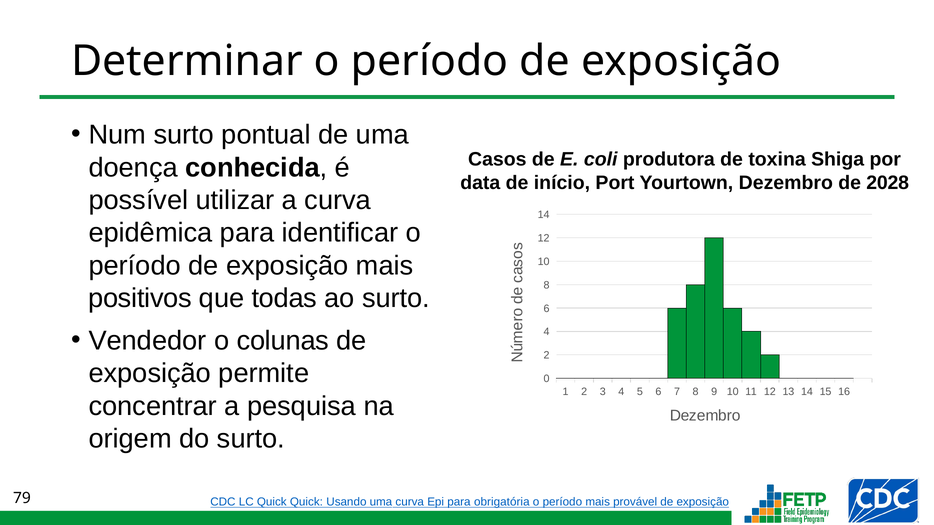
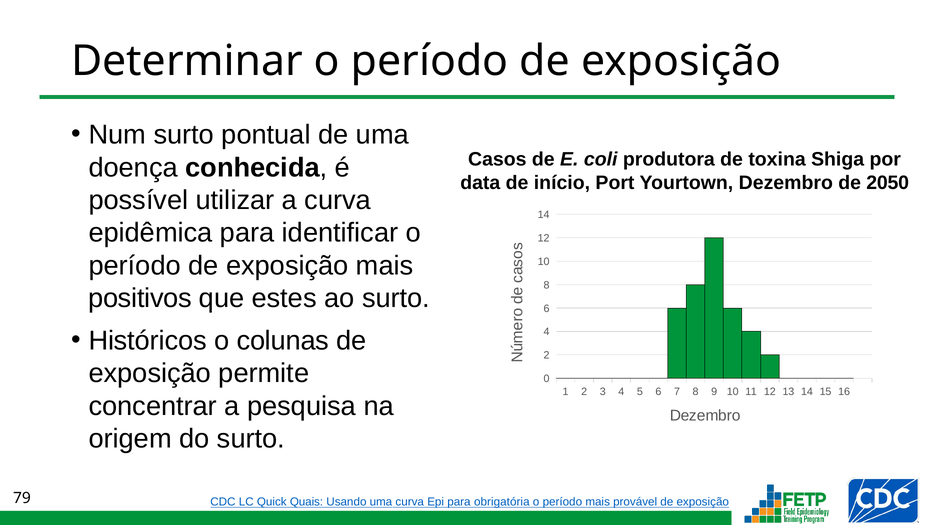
2028: 2028 -> 2050
todas: todas -> estes
Vendedor: Vendedor -> Históricos
Quick Quick: Quick -> Quais
